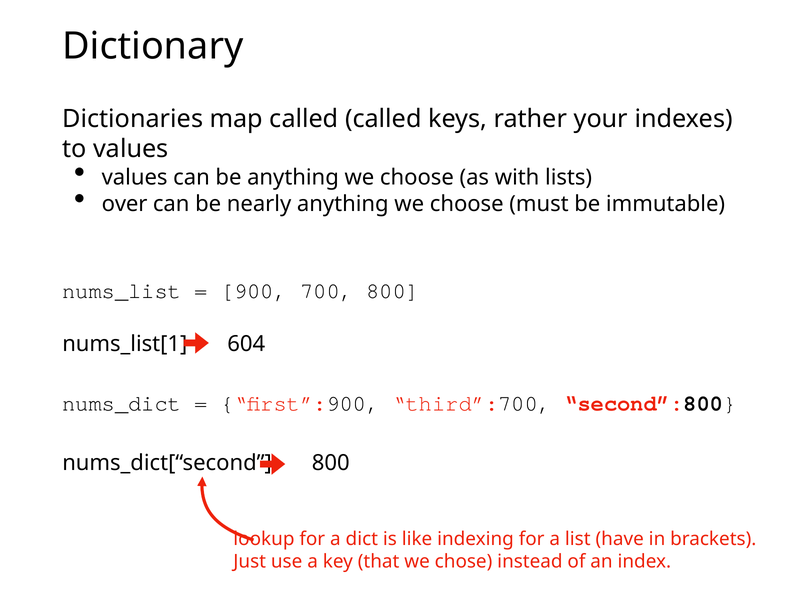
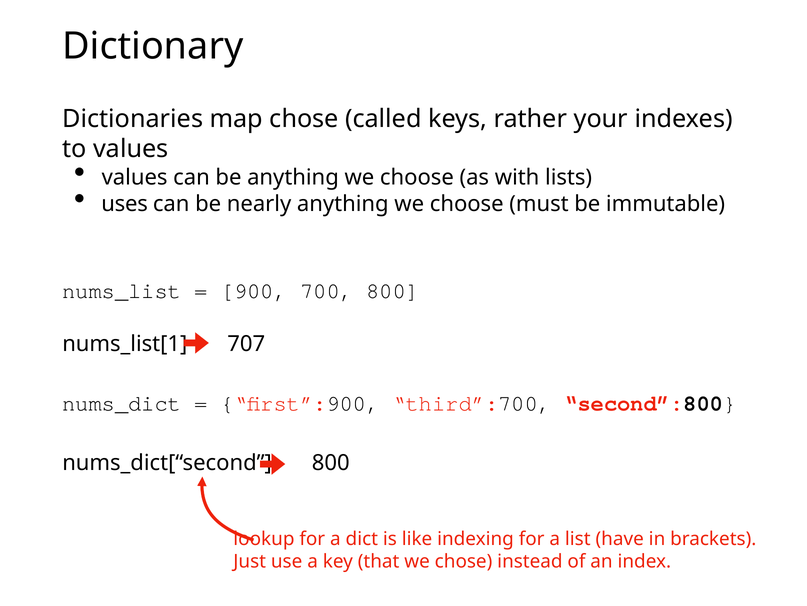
map called: called -> chose
over: over -> uses
604: 604 -> 707
